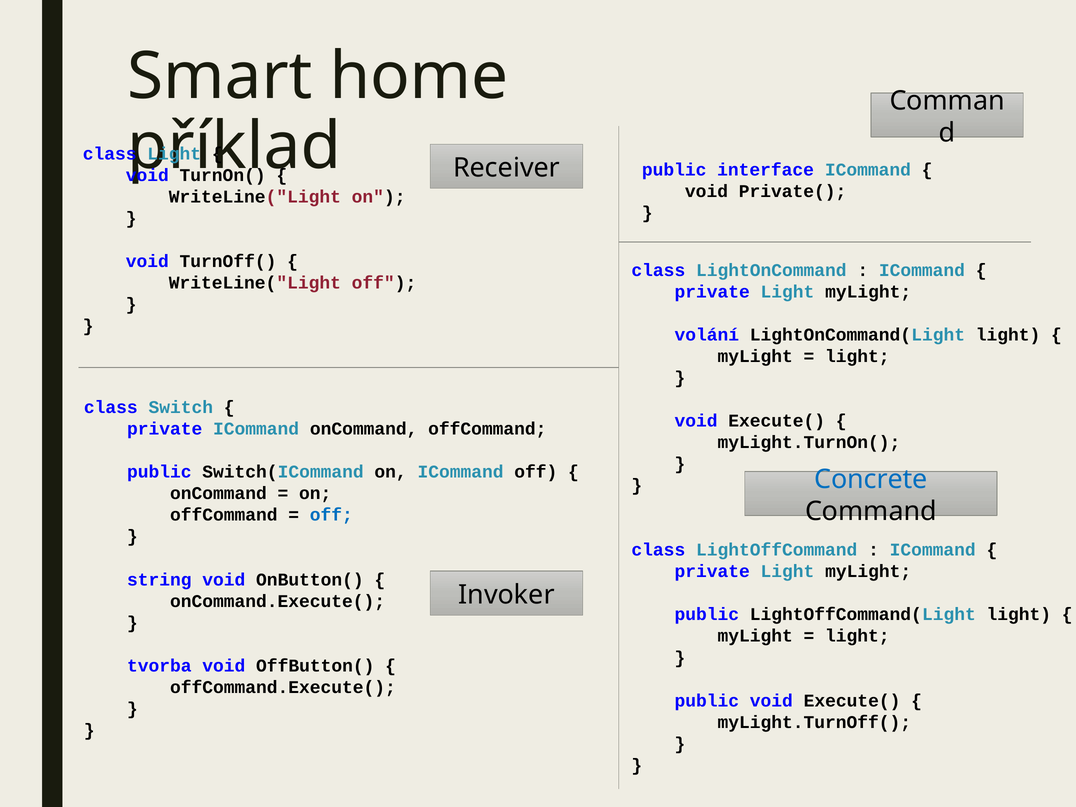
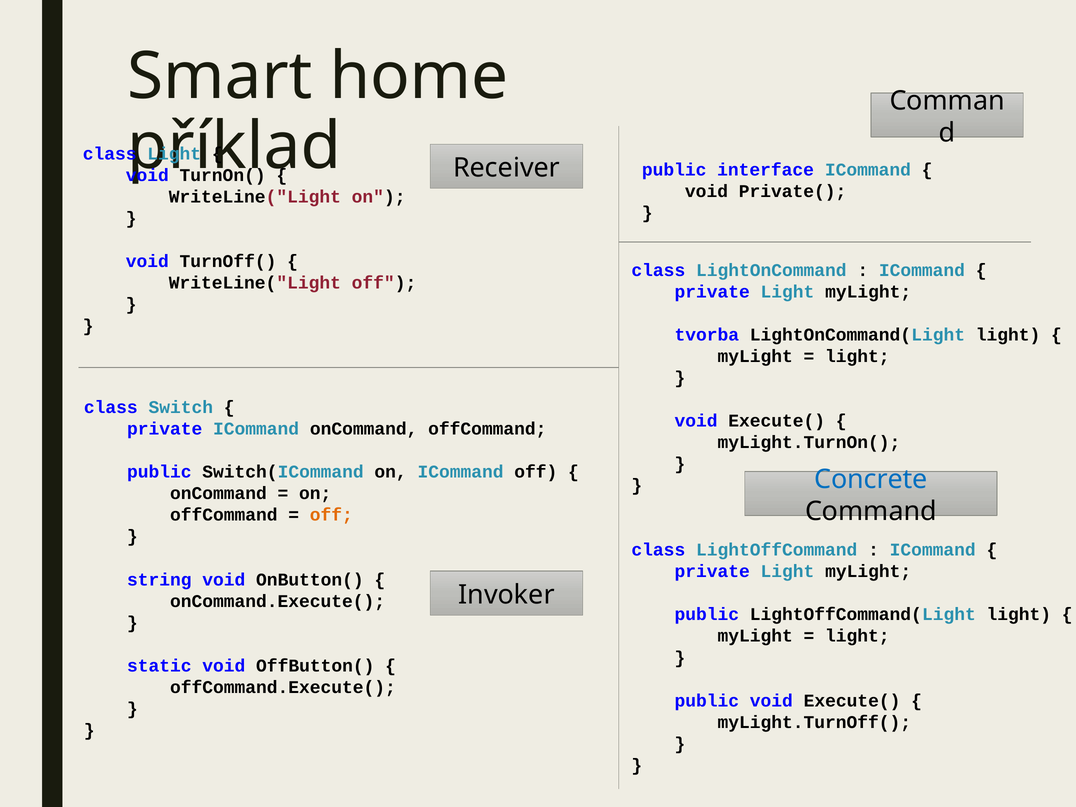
volání: volání -> tvorba
off at (331, 515) colour: blue -> orange
tvorba: tvorba -> static
